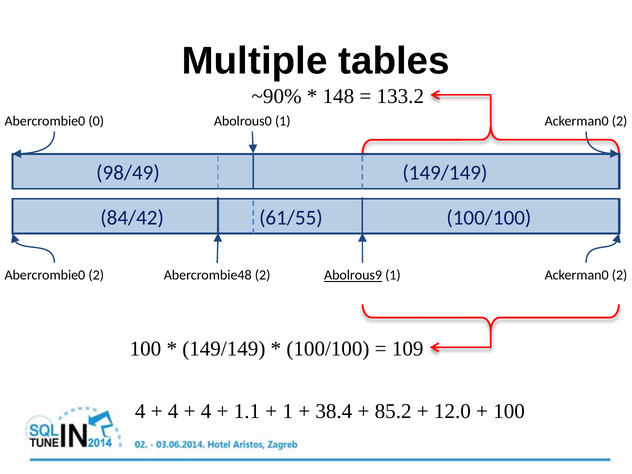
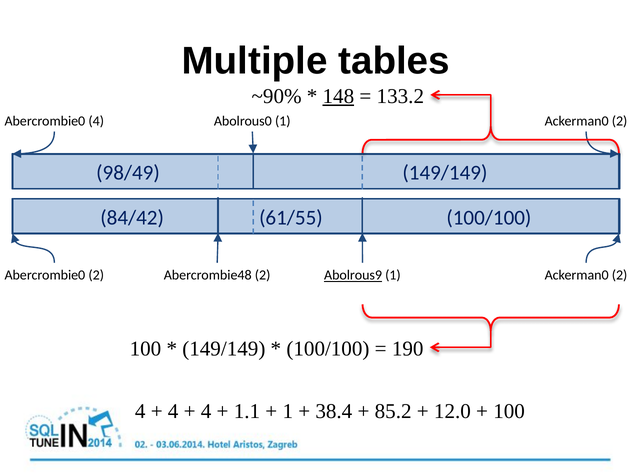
148 underline: none -> present
Abercrombie0 0: 0 -> 4
109: 109 -> 190
